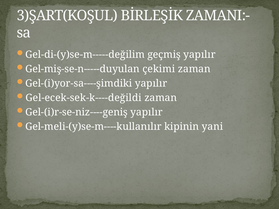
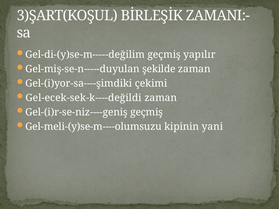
çekimi: çekimi -> şekilde
Gel-(i)yor-sa----şimdiki yapılır: yapılır -> çekimi
Gel-(i)r-se-niz----geniş yapılır: yapılır -> geçmiş
Gel-meli-(y)se-m----kullanılır: Gel-meli-(y)se-m----kullanılır -> Gel-meli-(y)se-m----olumsuzu
